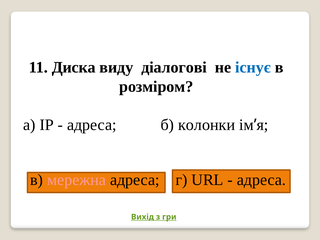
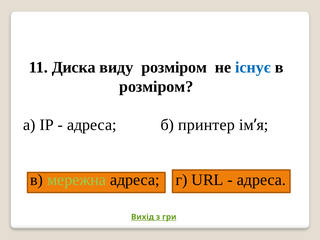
виду діалогові: діалогові -> розміром
колонки: колонки -> принтер
мережна colour: pink -> light green
